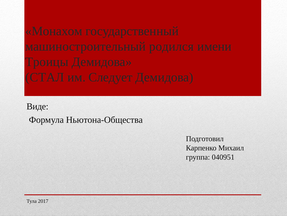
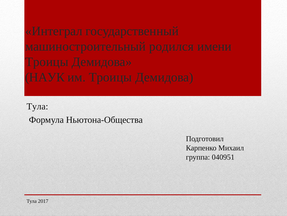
Монахом: Монахом -> Интеграл
СТАЛ: СТАЛ -> НАУК
им Следует: Следует -> Троицы
Виде at (37, 106): Виде -> Тула
